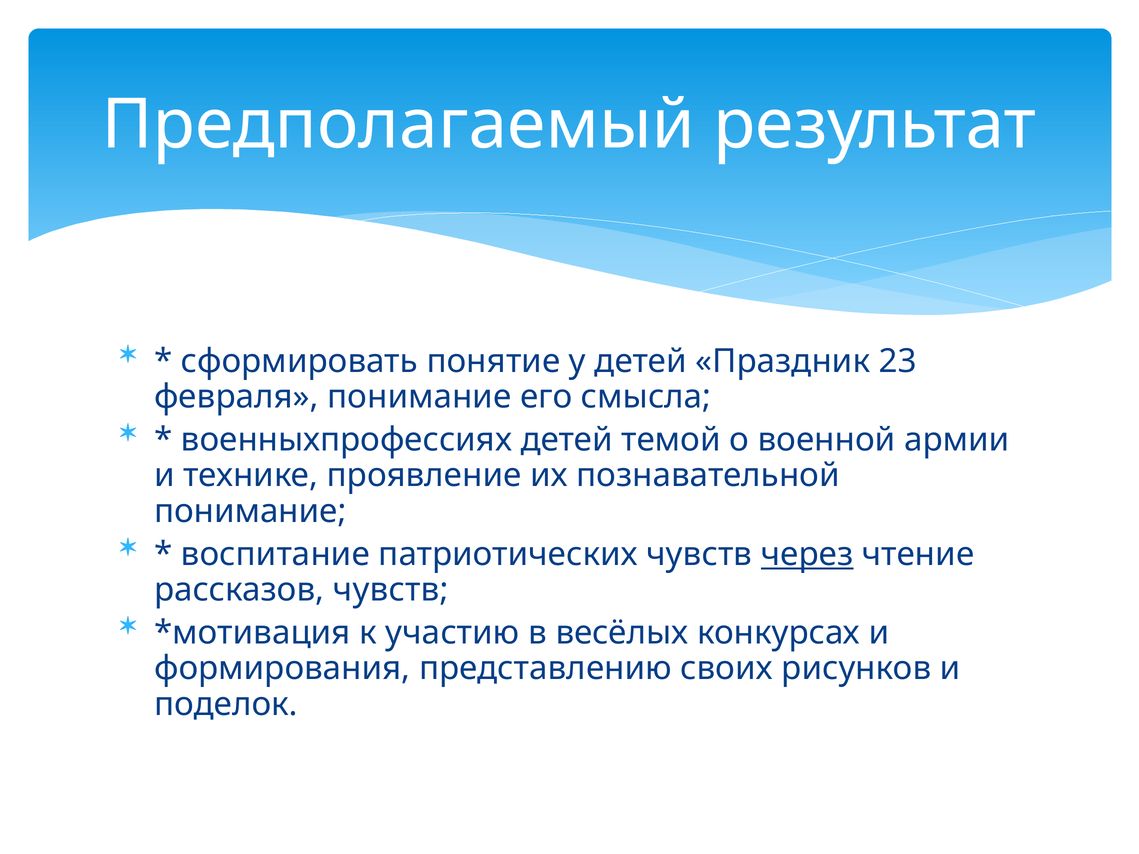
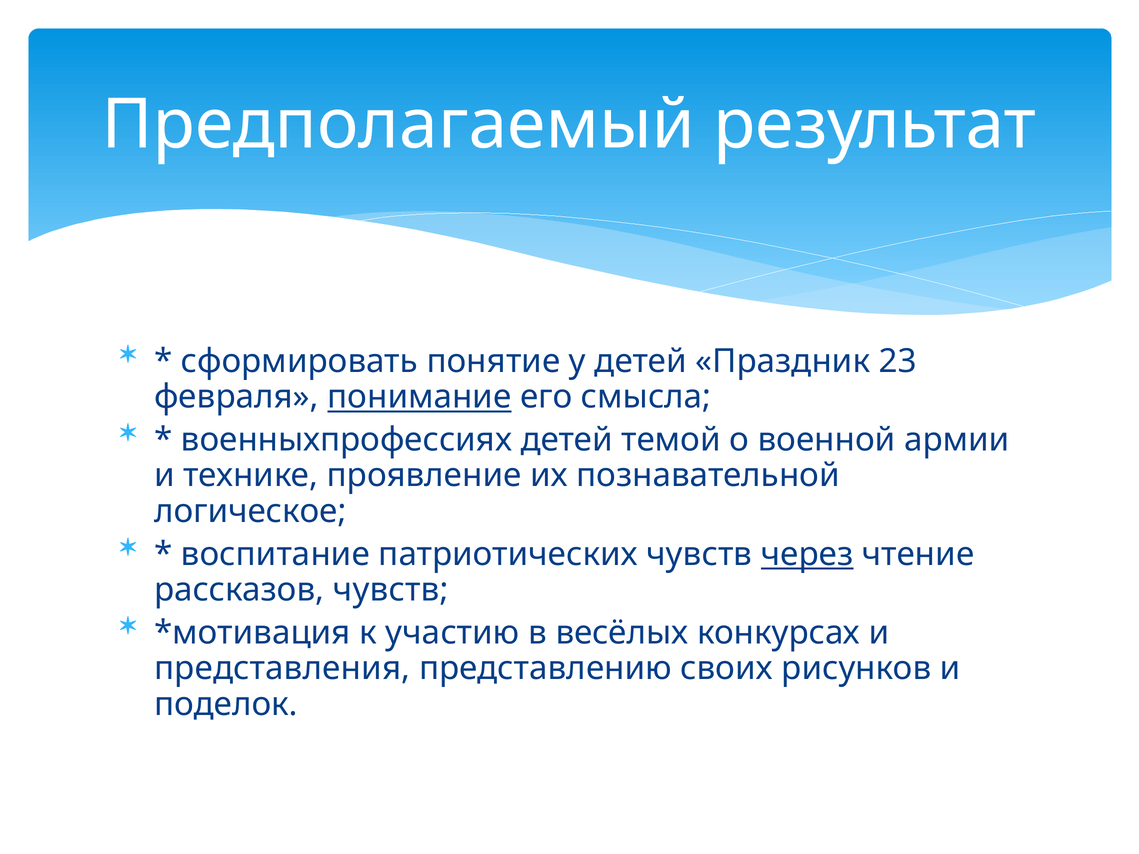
понимание at (419, 397) underline: none -> present
понимание at (250, 512): понимание -> логическое
формирования: формирования -> представления
